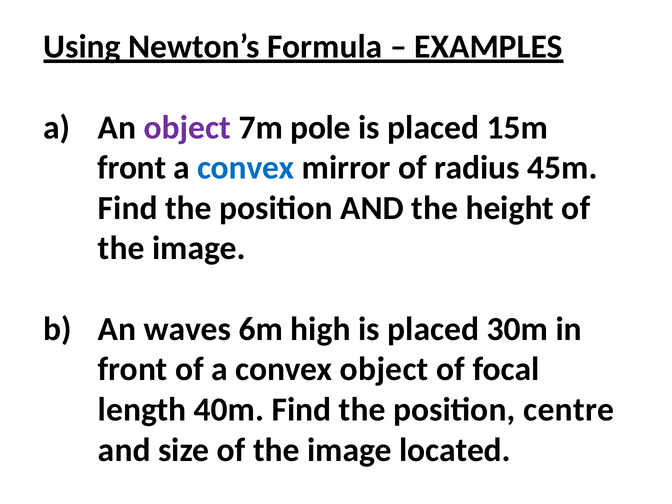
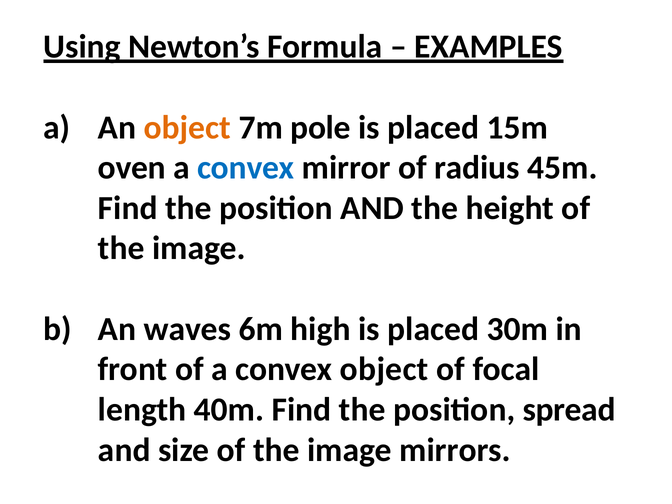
object at (187, 127) colour: purple -> orange
front at (132, 168): front -> oven
centre: centre -> spread
located: located -> mirrors
